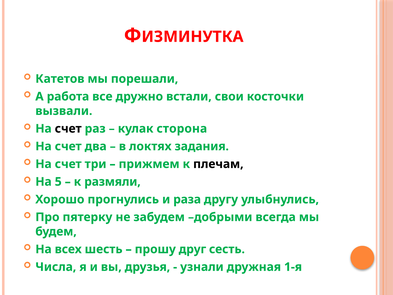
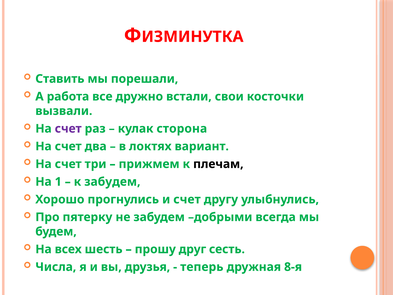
Катетов: Катетов -> Ставить
счет at (68, 129) colour: black -> purple
задания: задания -> вариант
5: 5 -> 1
к размяли: размяли -> забудем
и раза: раза -> счет
узнали: узнали -> теперь
1-я: 1-я -> 8-я
